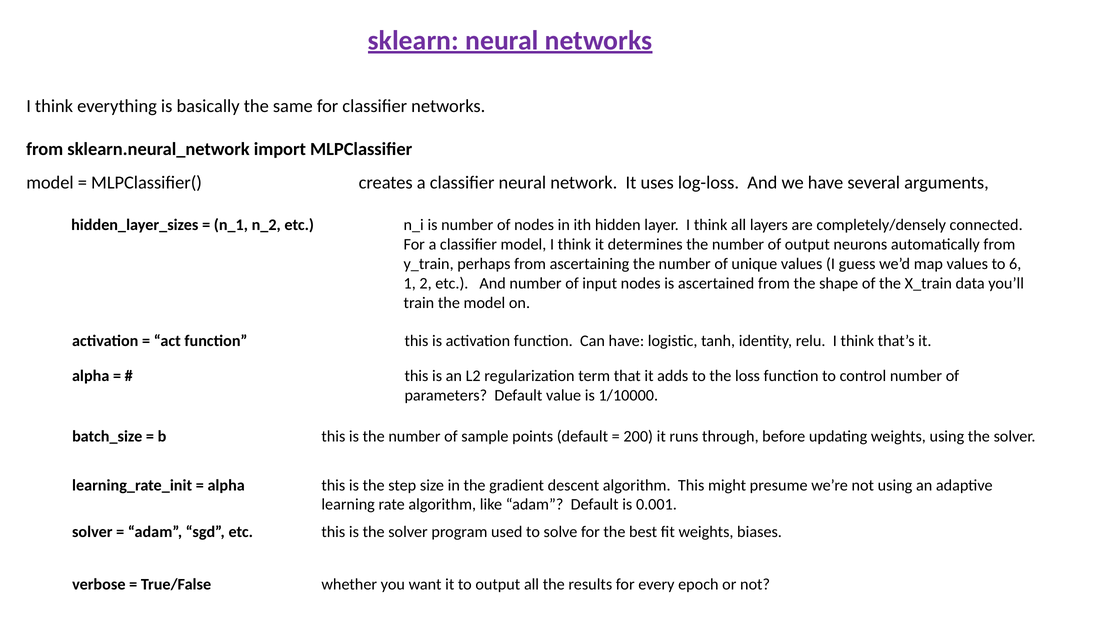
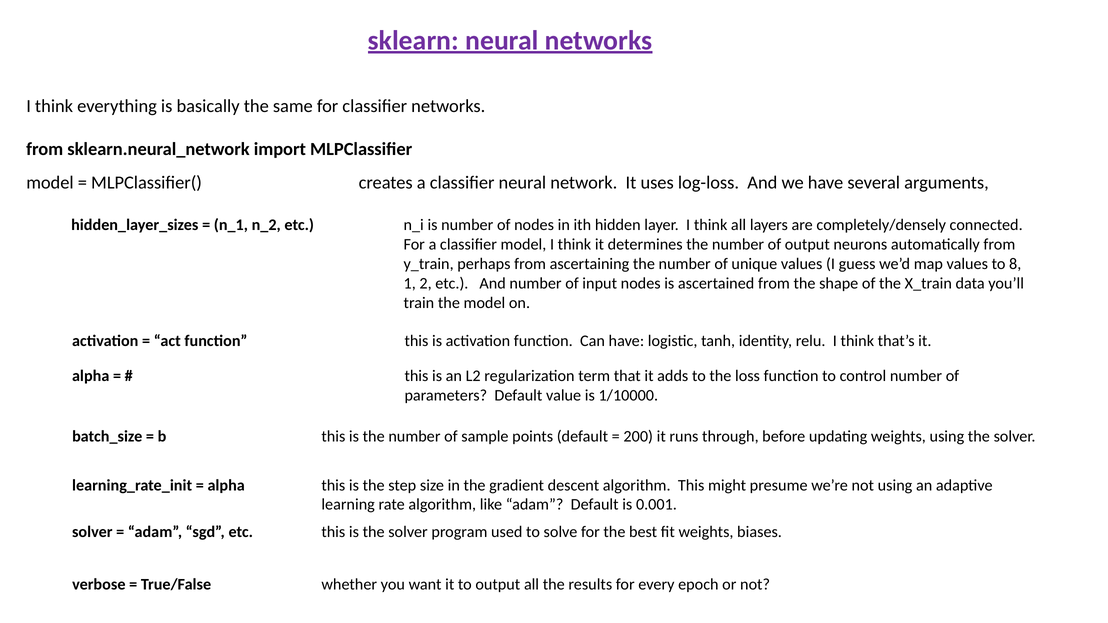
6: 6 -> 8
